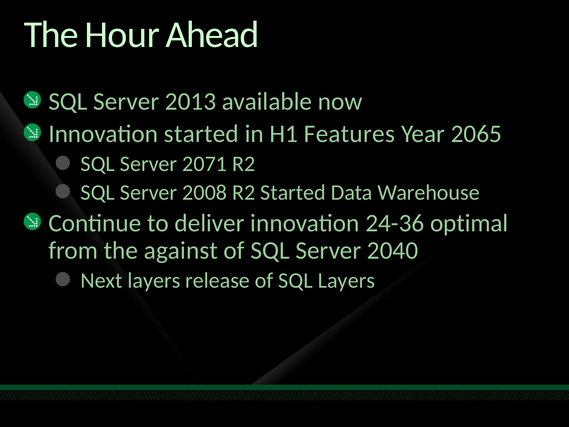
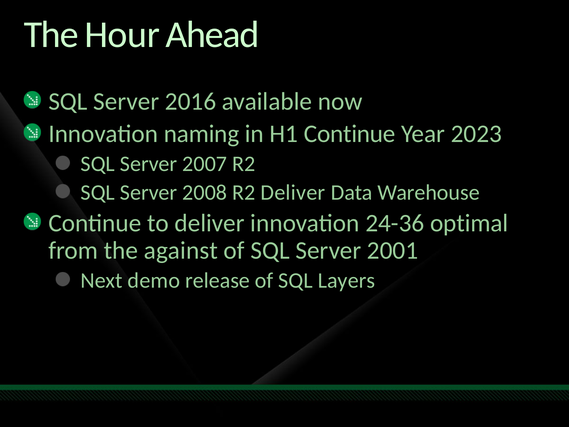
2013: 2013 -> 2016
Innovation started: started -> naming
H1 Features: Features -> Continue
2065: 2065 -> 2023
2071: 2071 -> 2007
R2 Started: Started -> Deliver
2040: 2040 -> 2001
Next layers: layers -> demo
